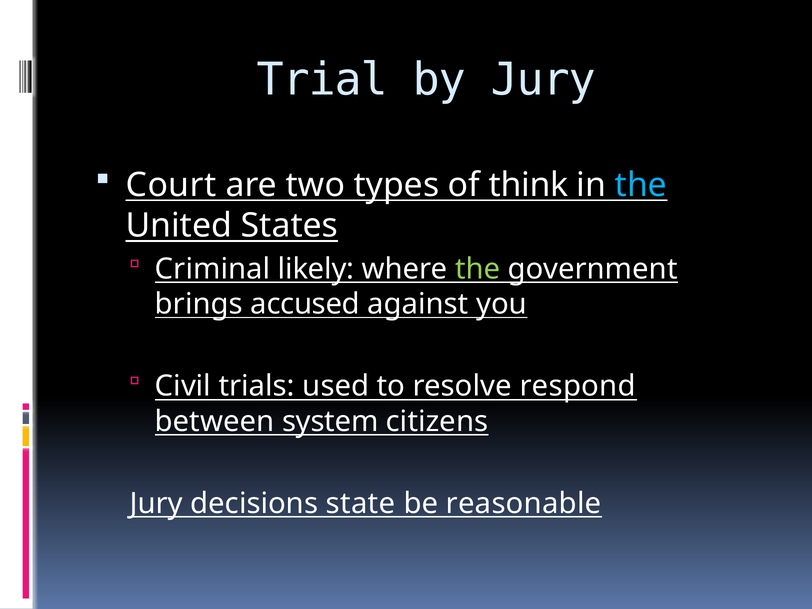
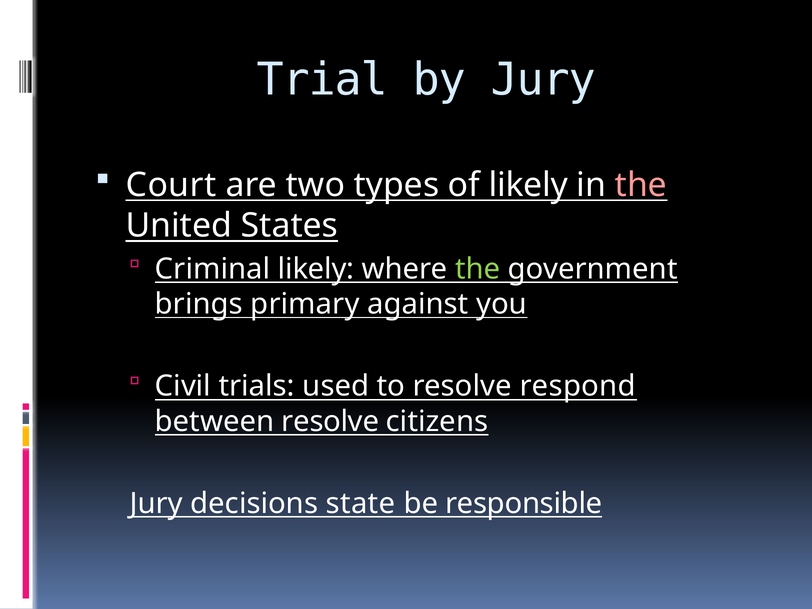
of think: think -> likely
the at (641, 185) colour: light blue -> pink
accused: accused -> primary
between system: system -> resolve
reasonable: reasonable -> responsible
